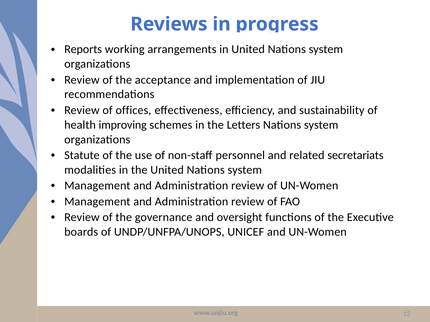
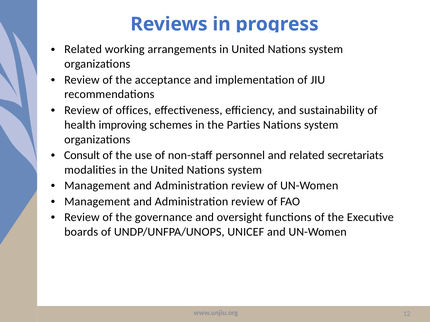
Reports at (83, 49): Reports -> Related
Letters: Letters -> Parties
Statute: Statute -> Consult
